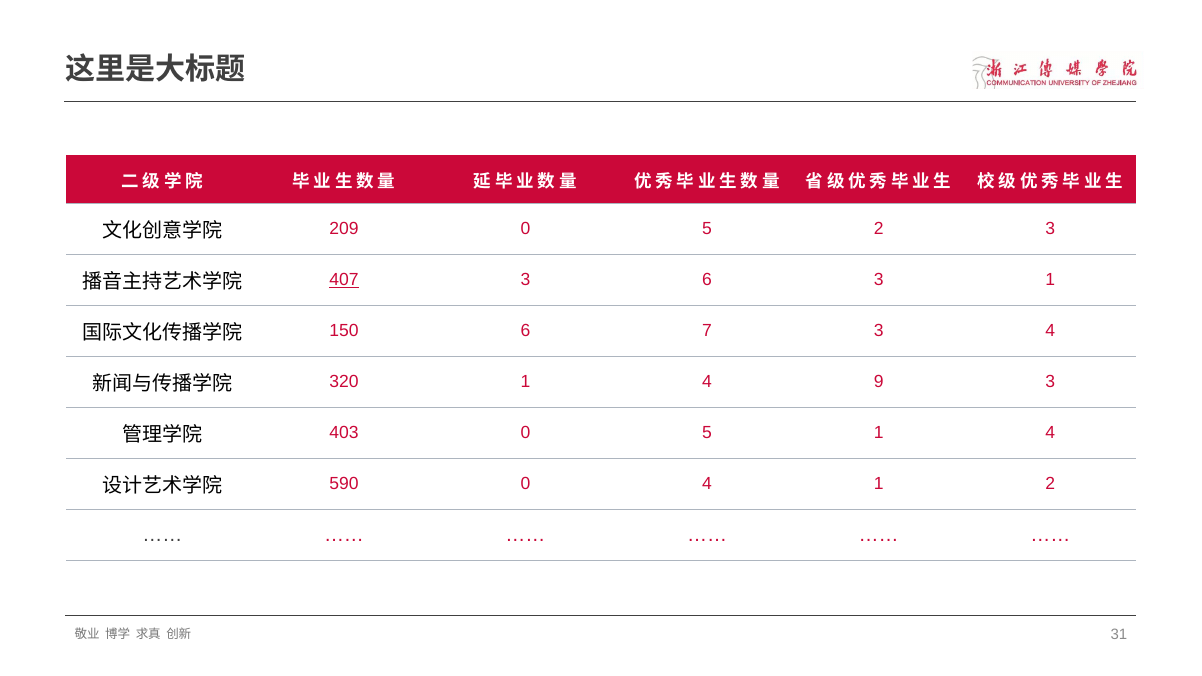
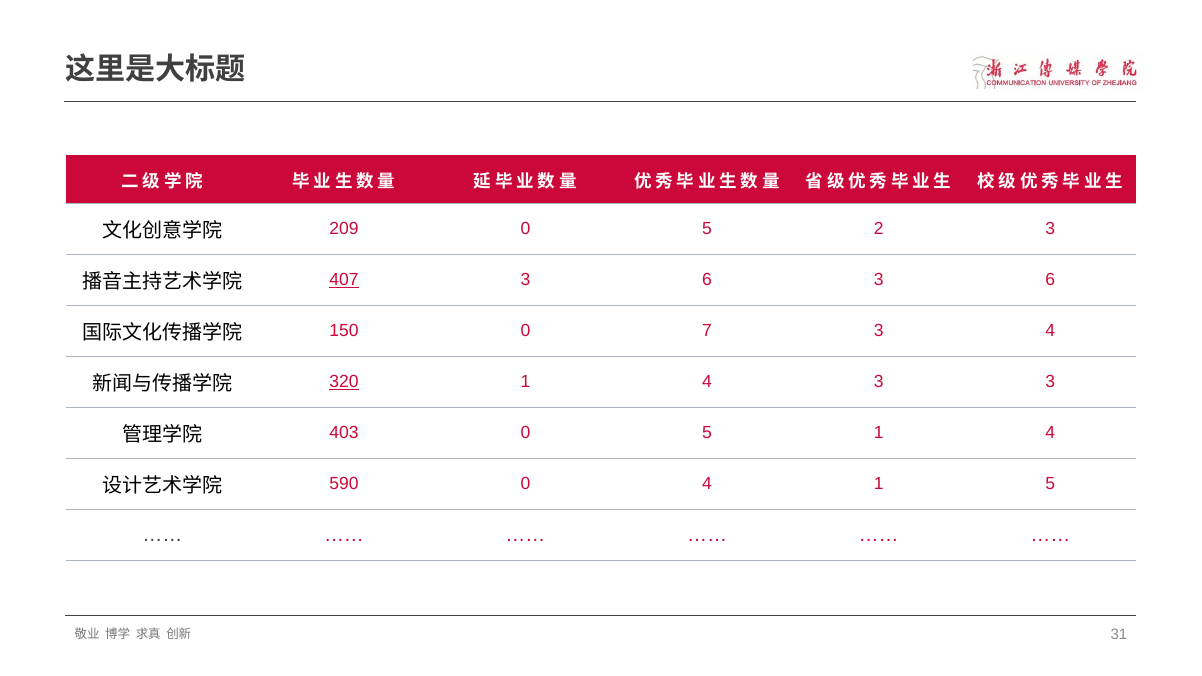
6 3 1: 1 -> 6
150 6: 6 -> 0
320 underline: none -> present
4 9: 9 -> 3
1 2: 2 -> 5
